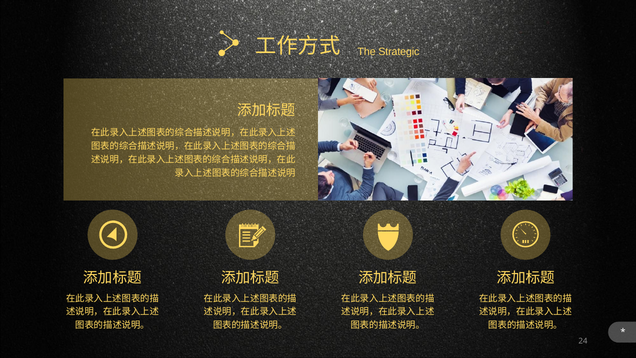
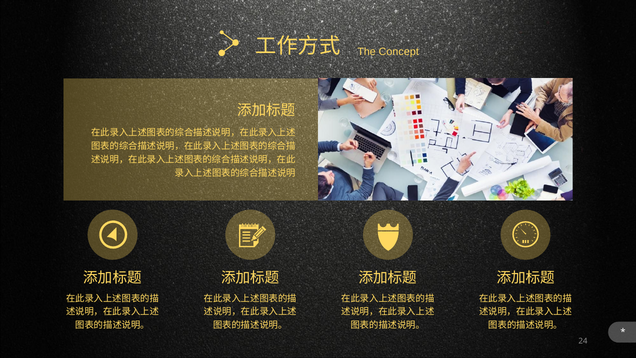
Strategic: Strategic -> Concept
